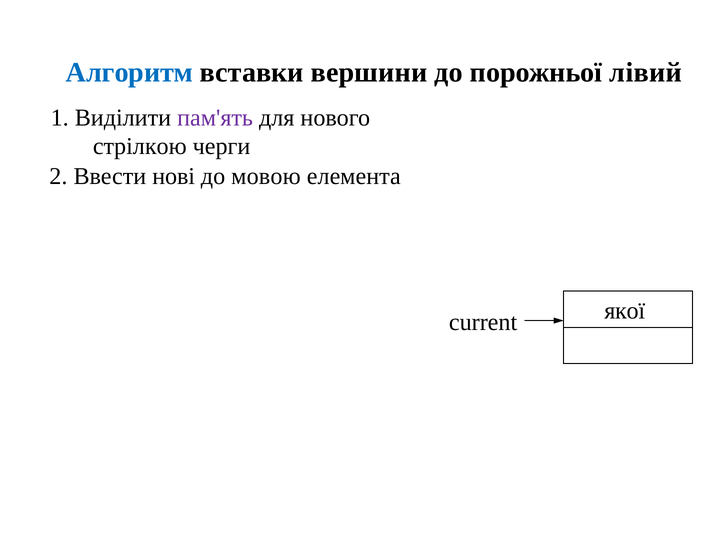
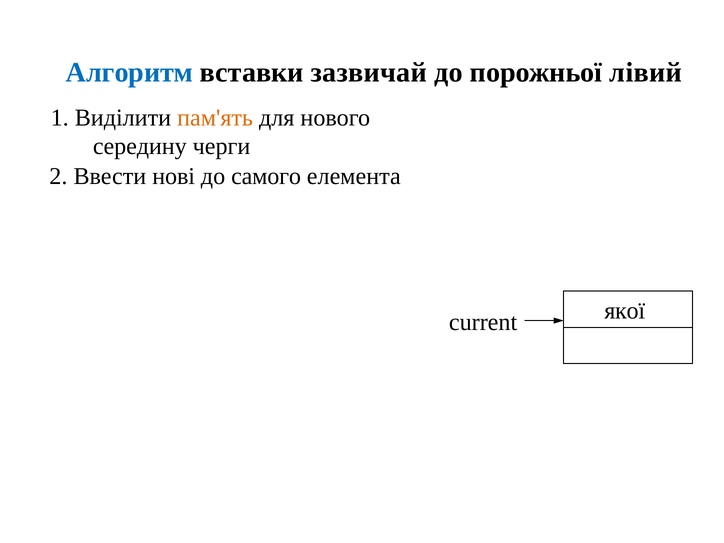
вершини: вершини -> зазвичай
пам'ять colour: purple -> orange
стрілкою: стрілкою -> середину
мовою: мовою -> самого
